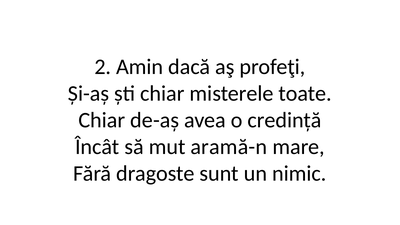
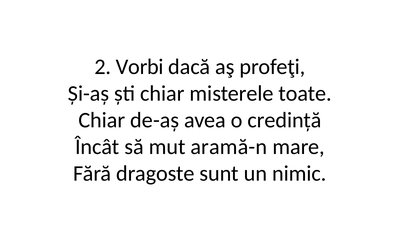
Amin: Amin -> Vorbi
